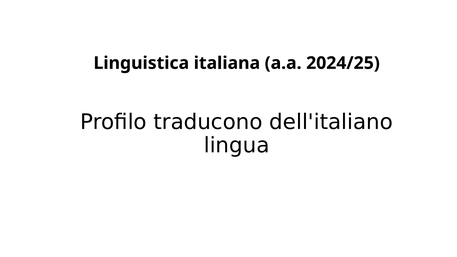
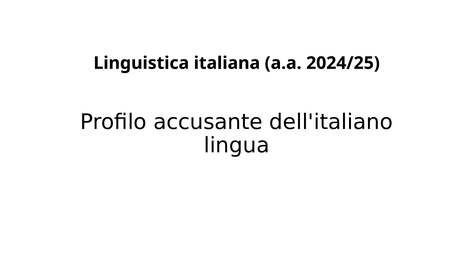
traducono: traducono -> accusante
